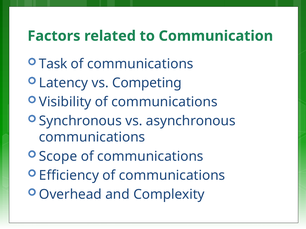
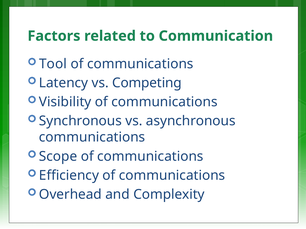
Task: Task -> Tool
